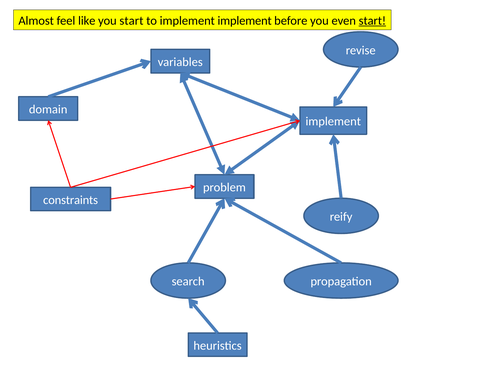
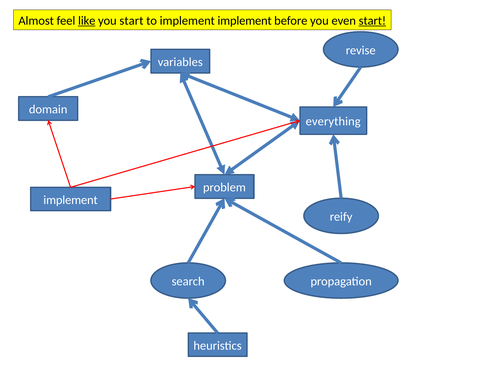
like underline: none -> present
implement at (333, 122): implement -> everything
constraints at (71, 200): constraints -> implement
